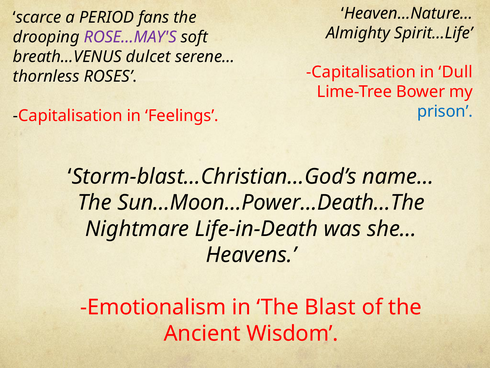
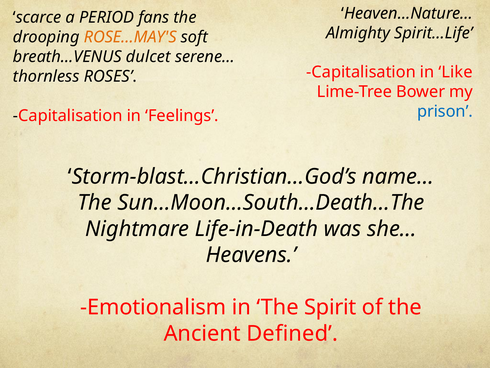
ROSE…MAY'S colour: purple -> orange
Dull: Dull -> Like
Sun…Moon…Power…Death…The: Sun…Moon…Power…Death…The -> Sun…Moon…South…Death…The
Blast: Blast -> Spirit
Wisdom: Wisdom -> Defined
